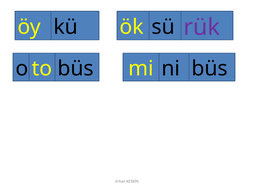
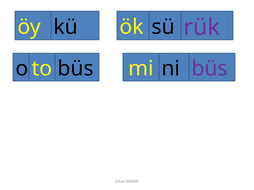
büs at (210, 69) colour: black -> purple
